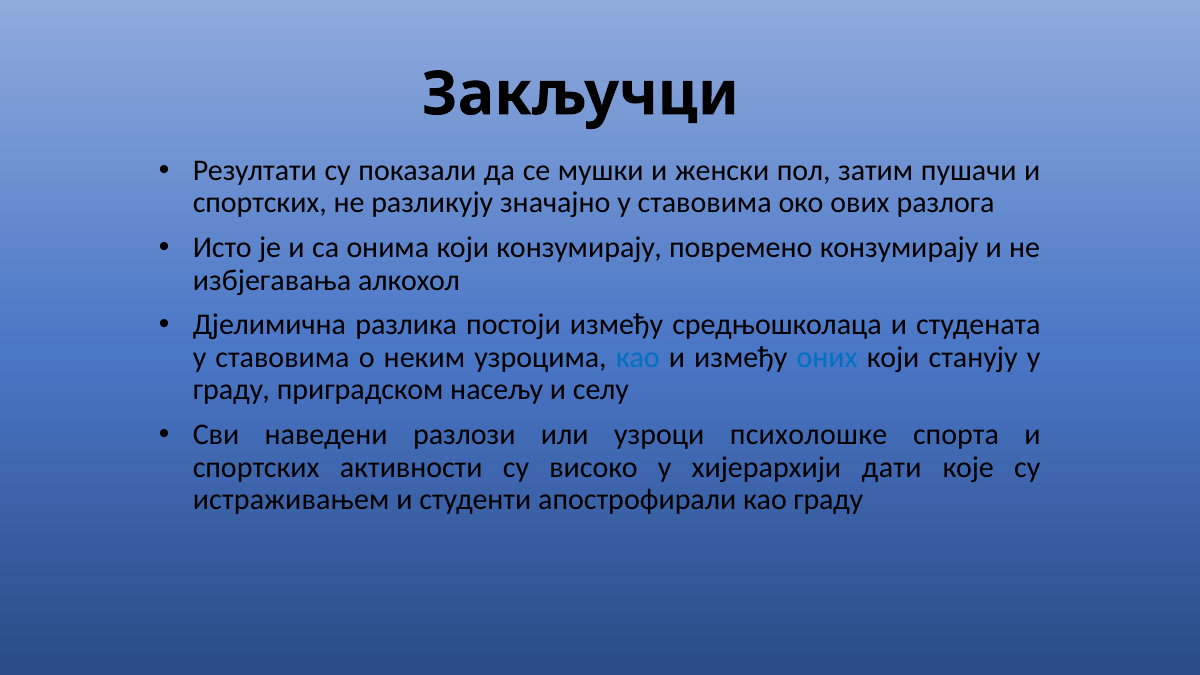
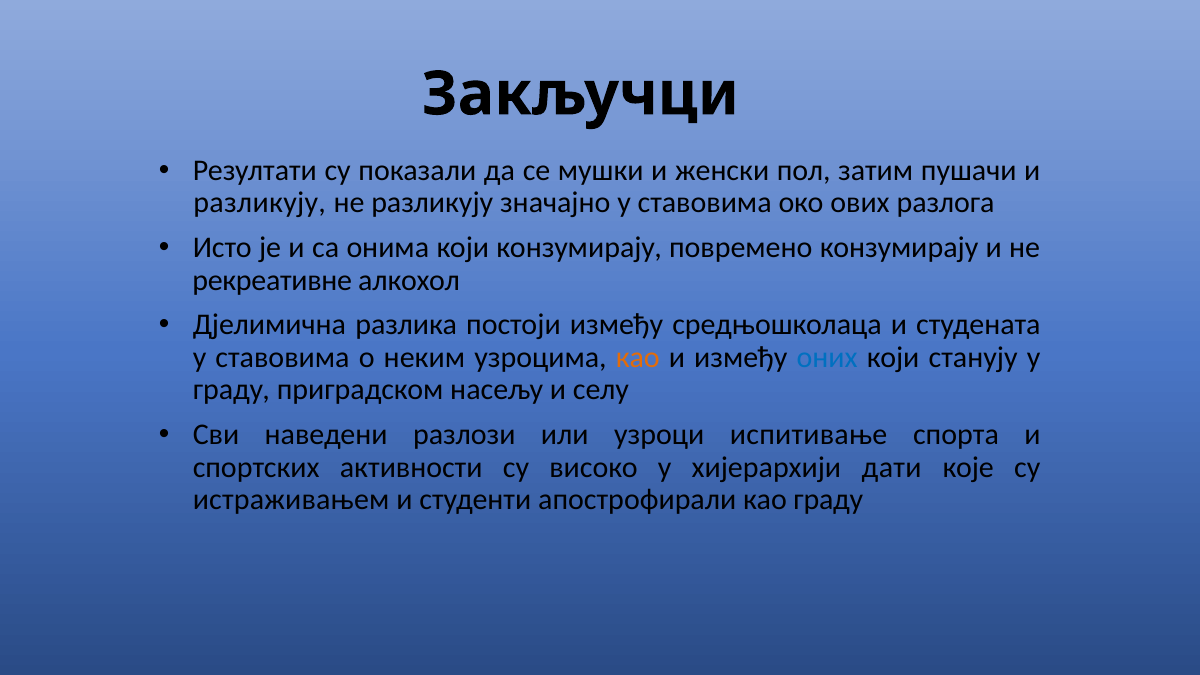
спортских at (260, 203): спортских -> разликују
избјегавања: избјегавања -> рекреативне
као at (638, 357) colour: blue -> orange
психолошке: психолошке -> испитивање
